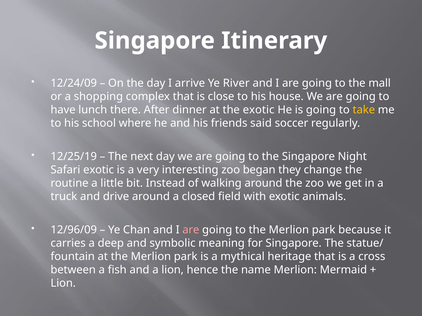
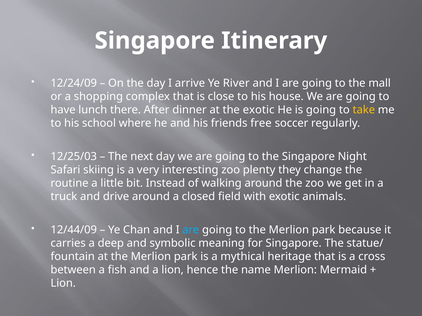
said: said -> free
12/25/19: 12/25/19 -> 12/25/03
Safari exotic: exotic -> skiing
began: began -> plenty
12/96/09: 12/96/09 -> 12/44/09
are at (191, 230) colour: pink -> light blue
